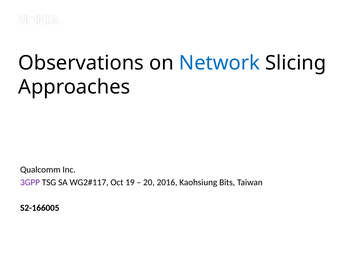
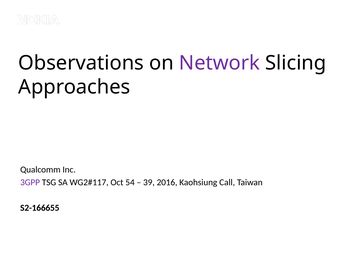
Network colour: blue -> purple
19: 19 -> 54
20: 20 -> 39
Bits: Bits -> Call
S2-166005: S2-166005 -> S2-166655
